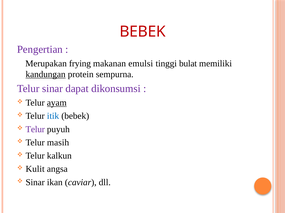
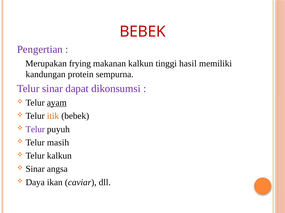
makanan emulsi: emulsi -> kalkun
bulat: bulat -> hasil
kandungan underline: present -> none
itik colour: blue -> orange
Kulit at (35, 170): Kulit -> Sinar
Sinar at (35, 183): Sinar -> Daya
